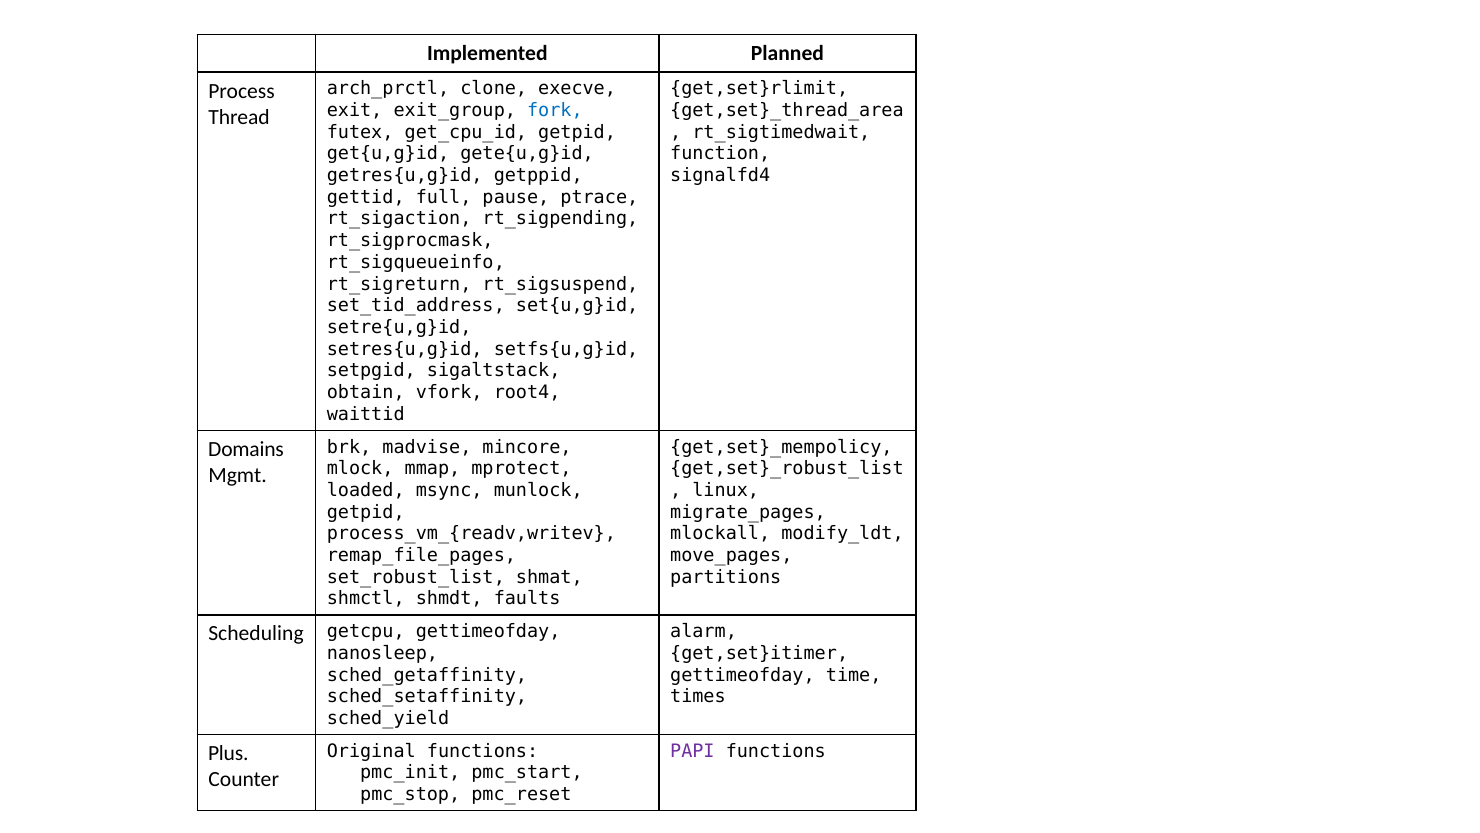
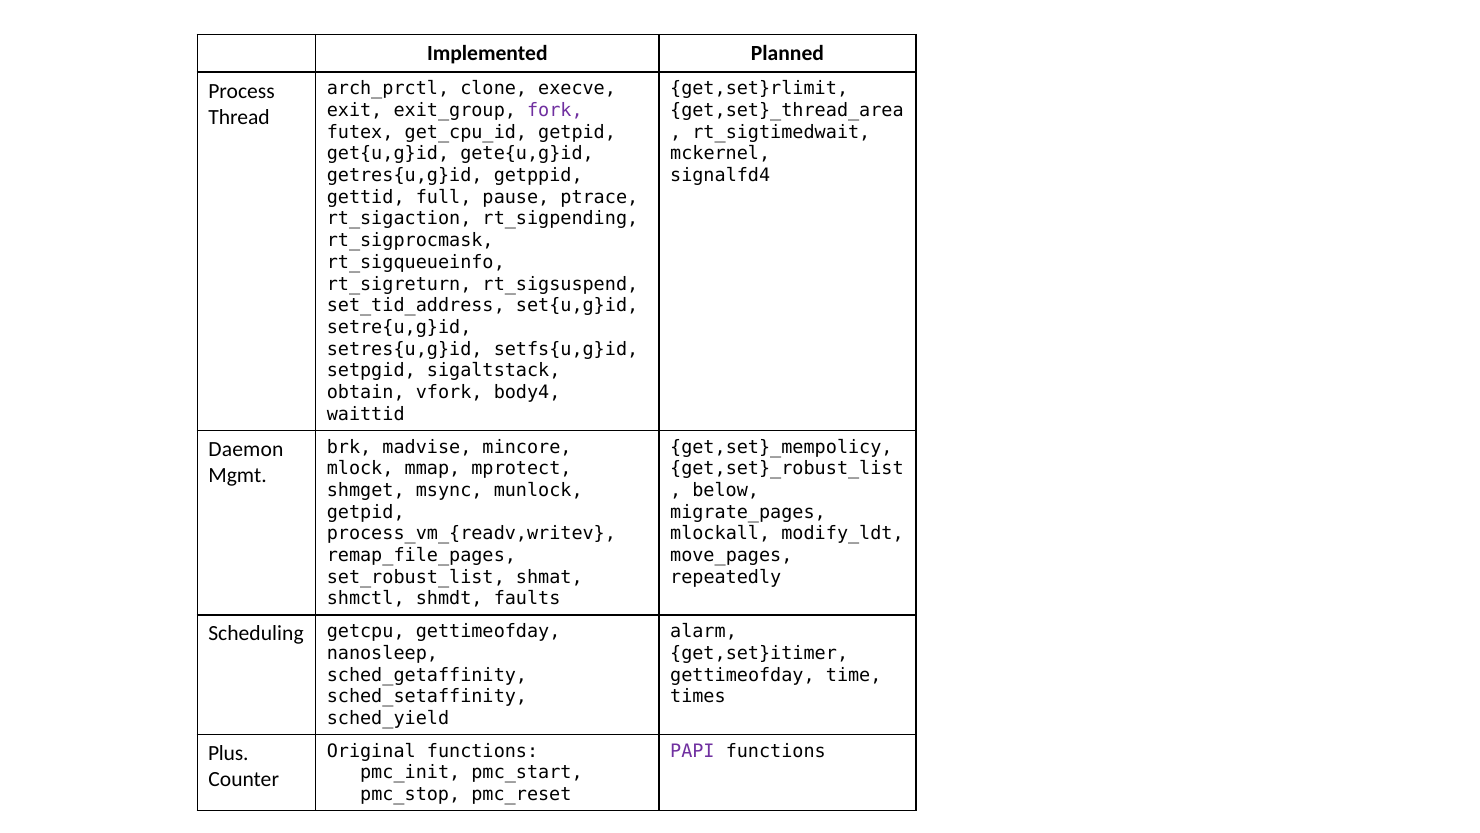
fork colour: blue -> purple
function: function -> mckernel
root4: root4 -> body4
Domains: Domains -> Daemon
loaded: loaded -> shmget
linux: linux -> below
partitions: partitions -> repeatedly
